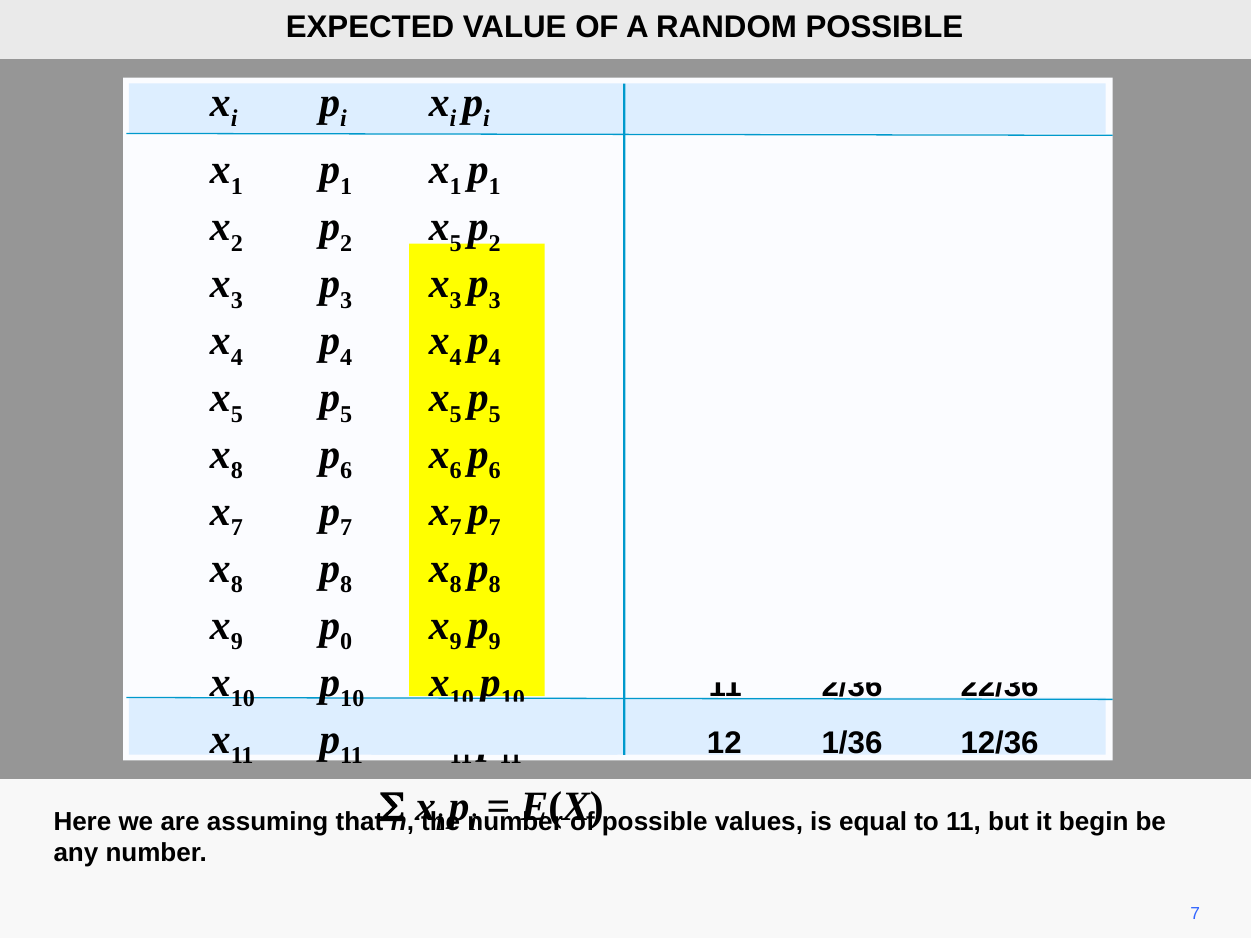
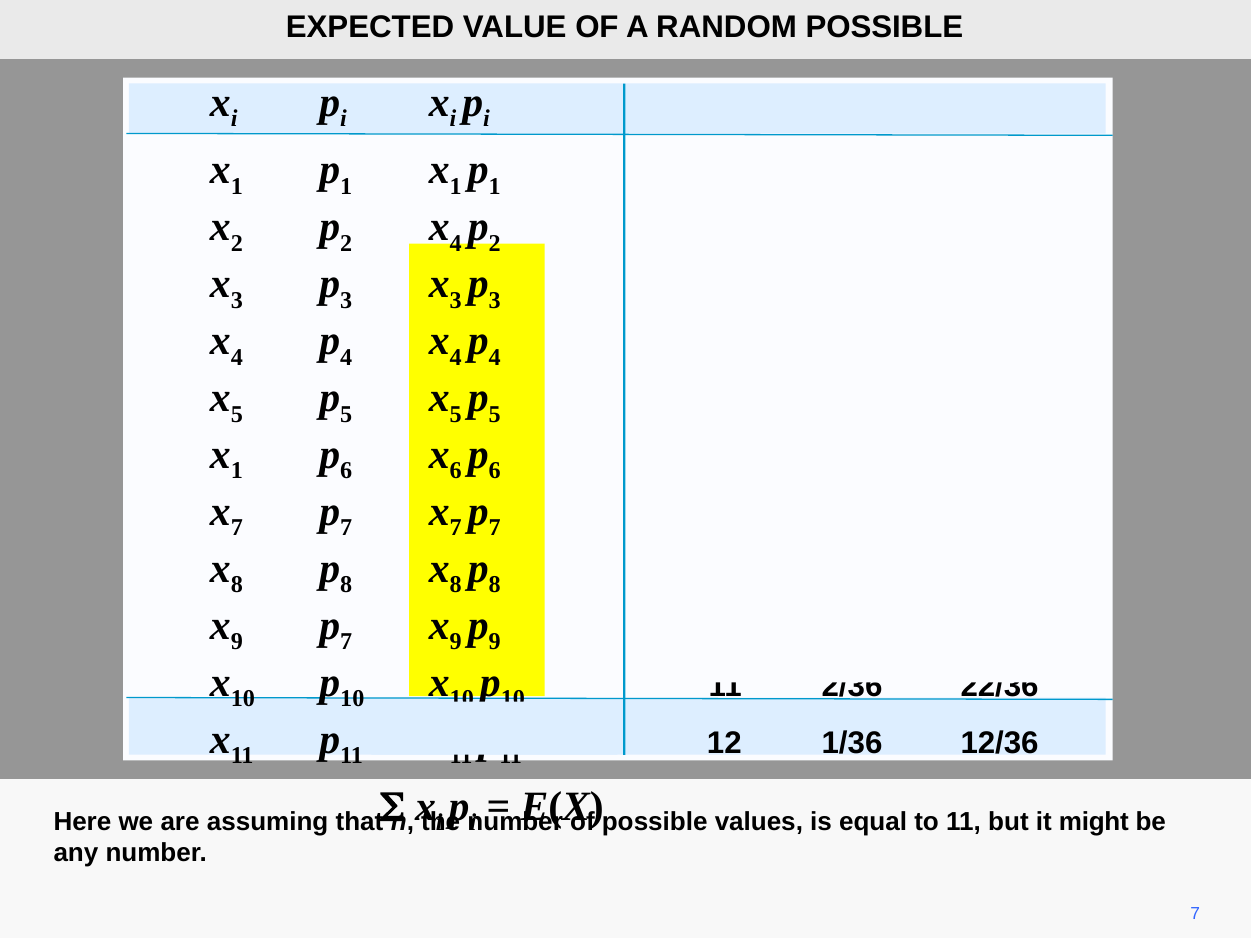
5 at (456, 243): 5 -> 4
8 at (237, 471): 8 -> 1
0 at (346, 642): 0 -> 7
begin: begin -> might
